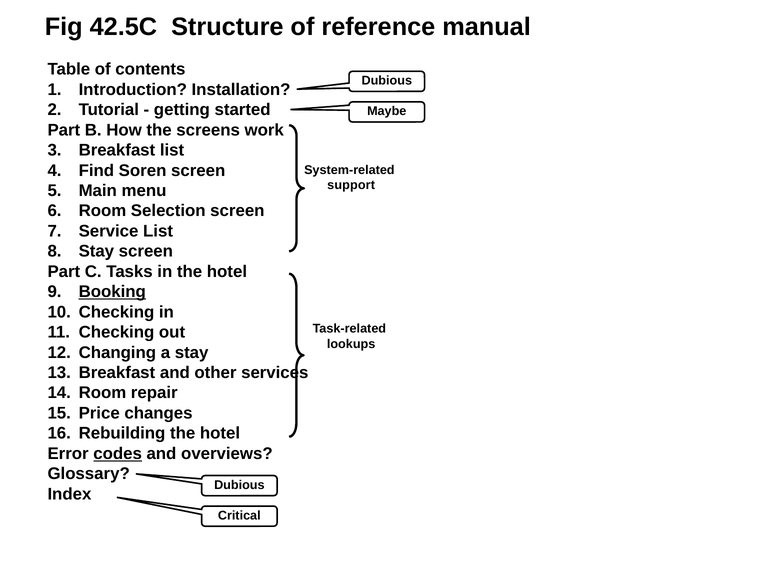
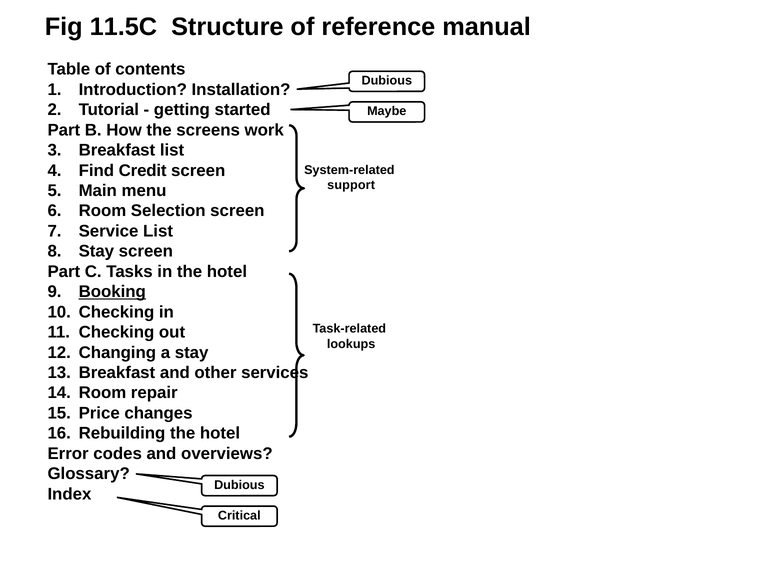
42.5C: 42.5C -> 11.5C
Soren: Soren -> Credit
codes underline: present -> none
